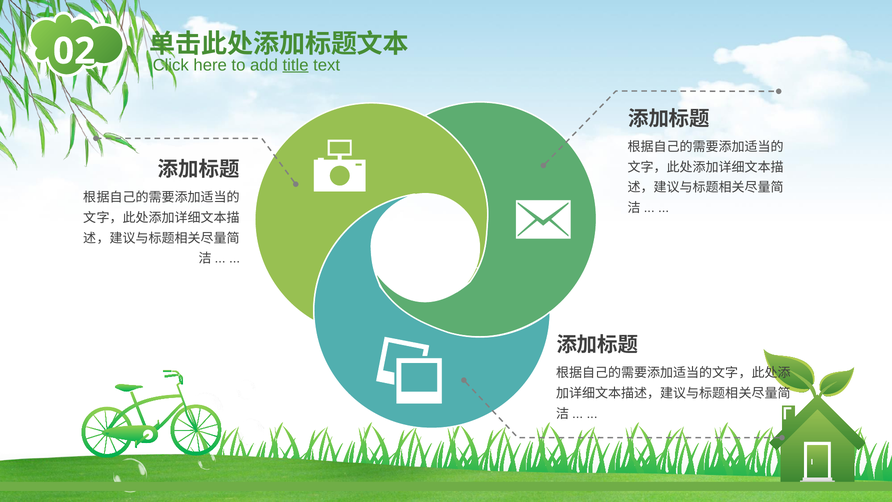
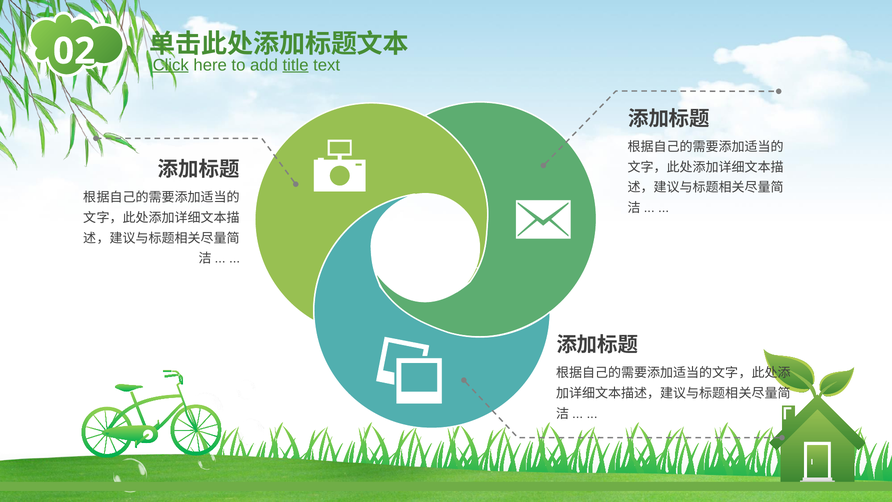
Click underline: none -> present
